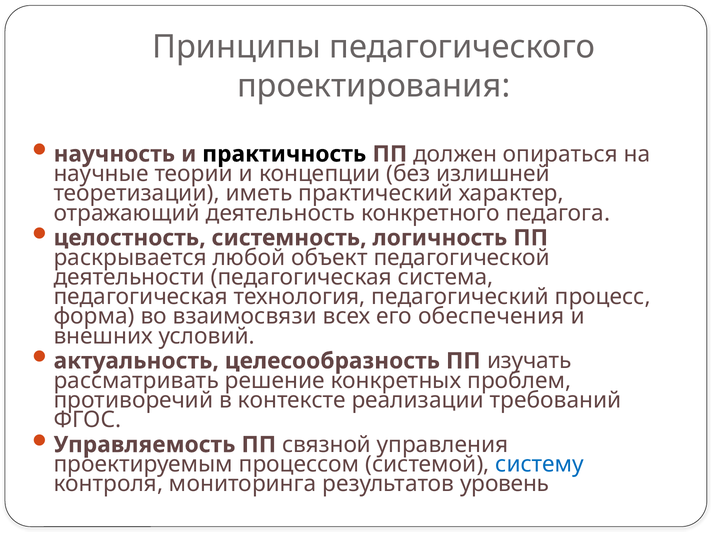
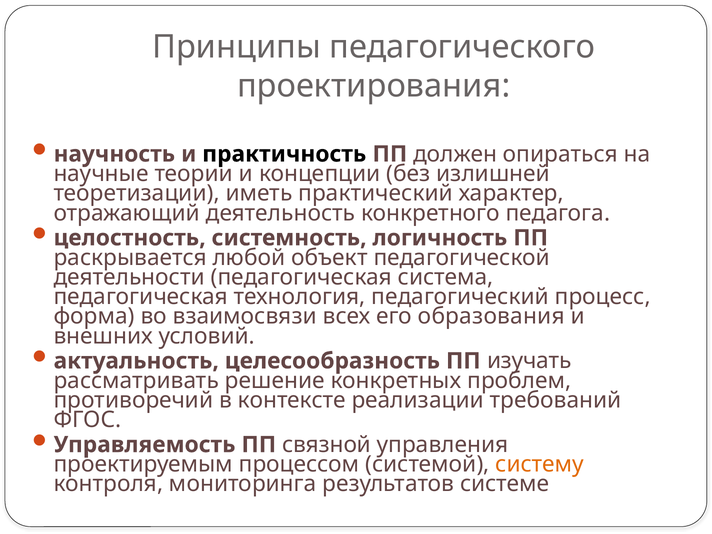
обеспечения: обеспечения -> образования
систему colour: blue -> orange
уровень: уровень -> системе
